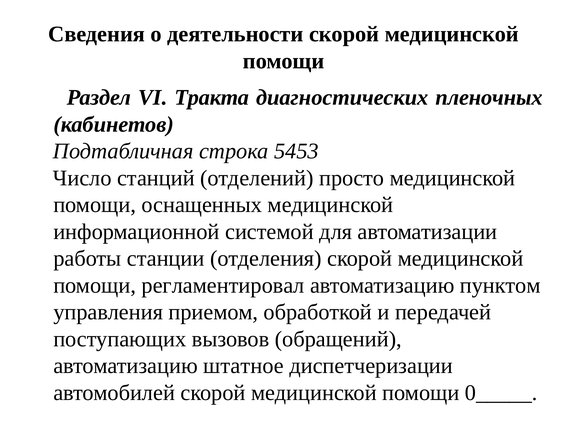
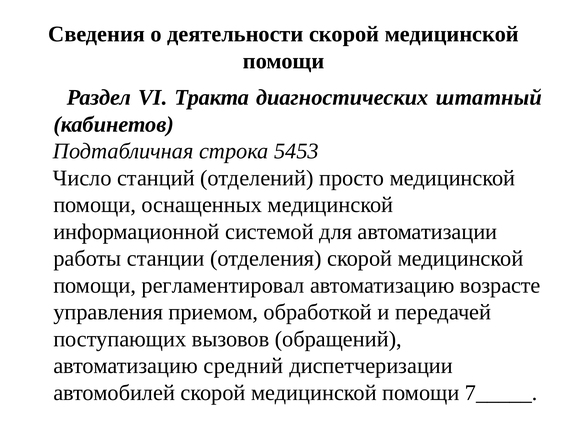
пленочных: пленочных -> штатный
пунктом: пунктом -> возрасте
штатное: штатное -> средний
0_____: 0_____ -> 7_____
